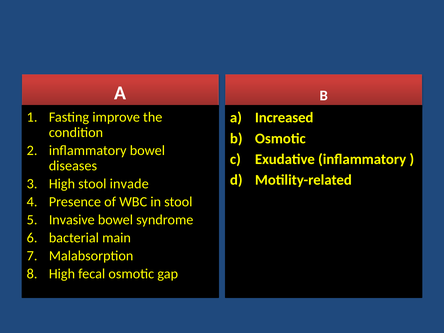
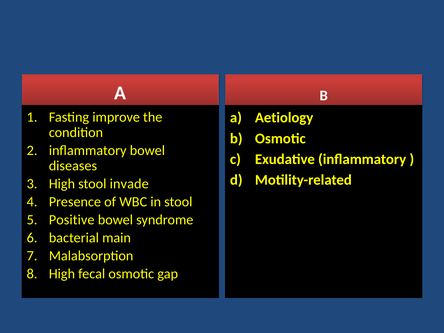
Increased: Increased -> Aetiology
Invasive: Invasive -> Positive
